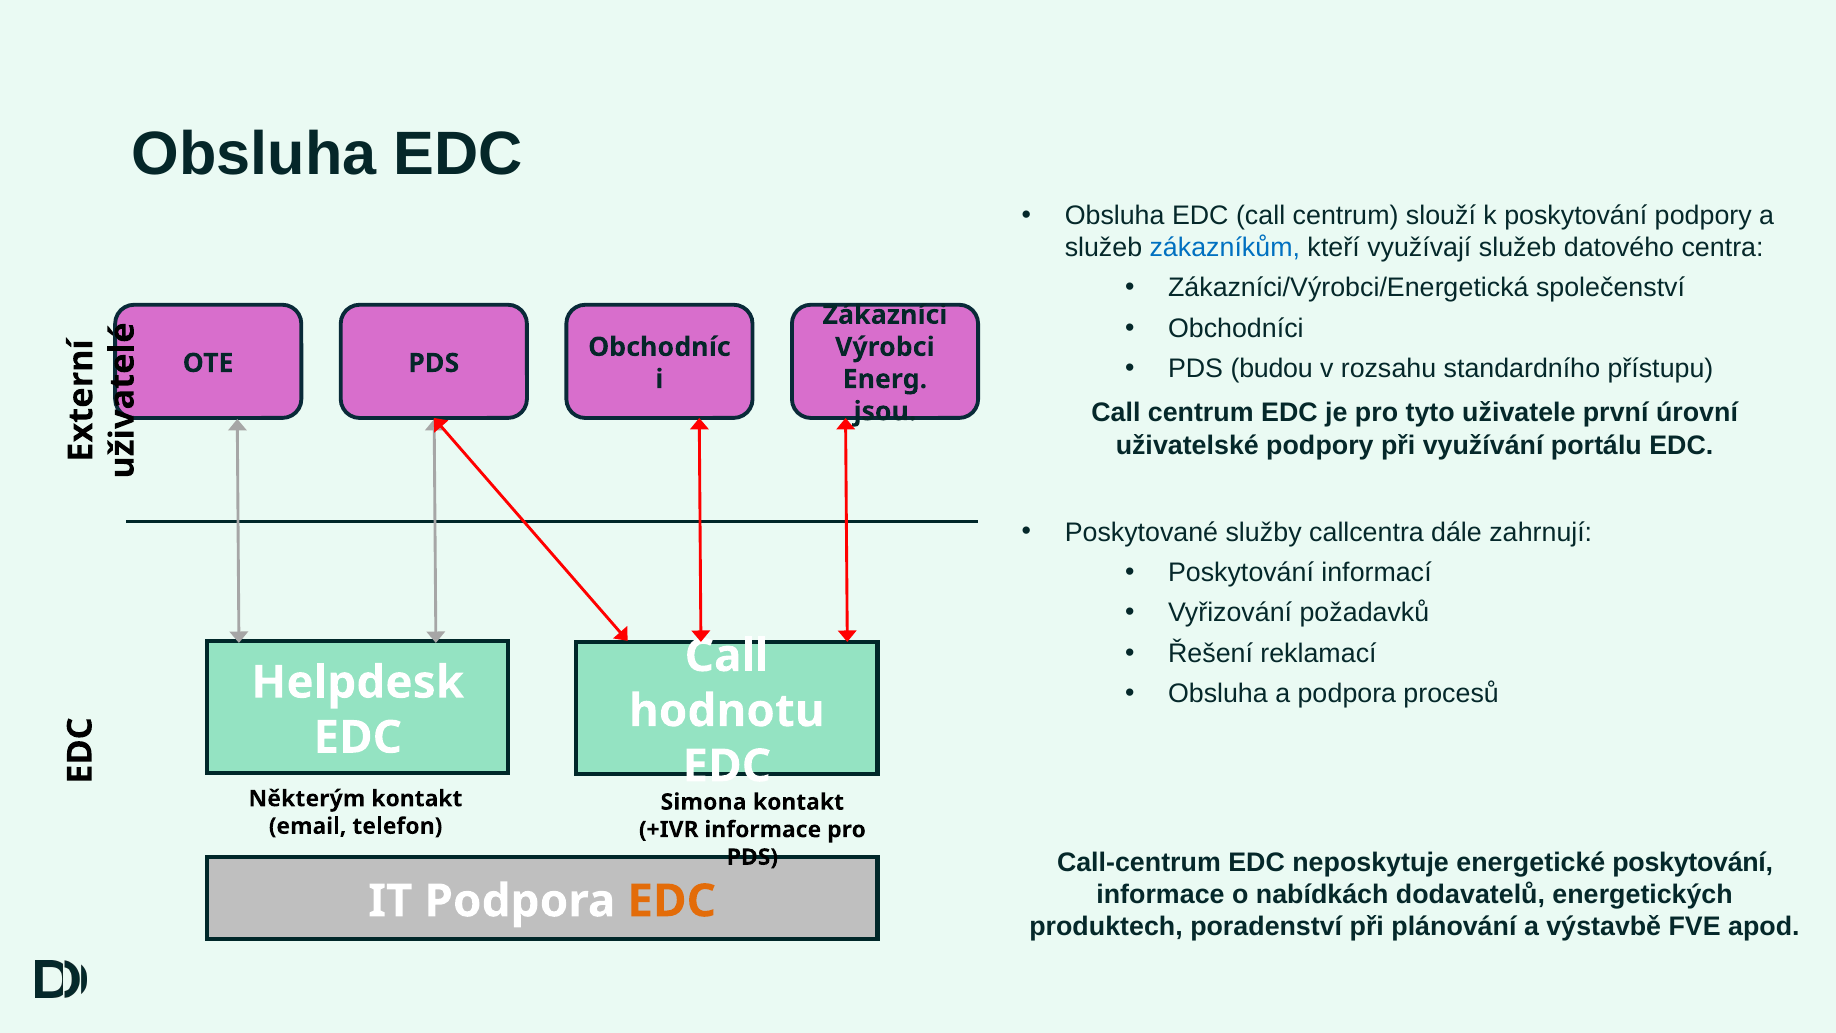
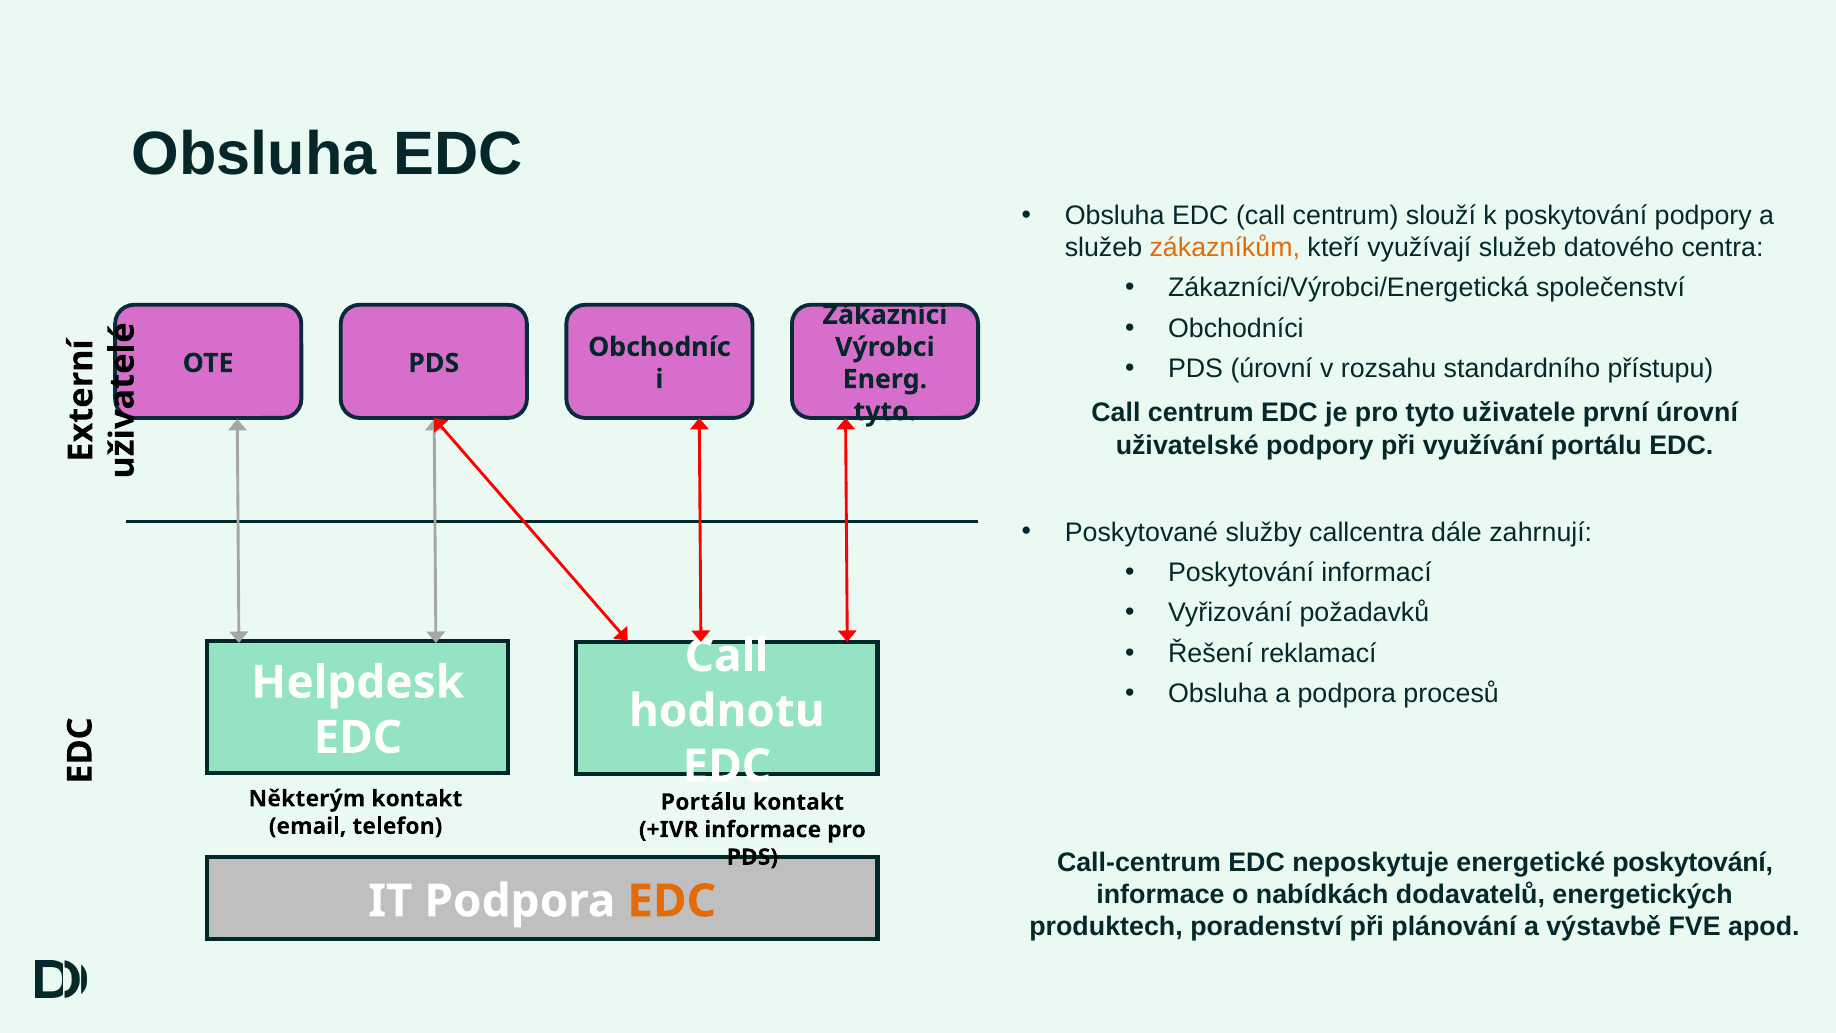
zákazníkům colour: blue -> orange
PDS budou: budou -> úrovní
jsou at (885, 411): jsou -> tyto
Simona at (704, 802): Simona -> Portálu
